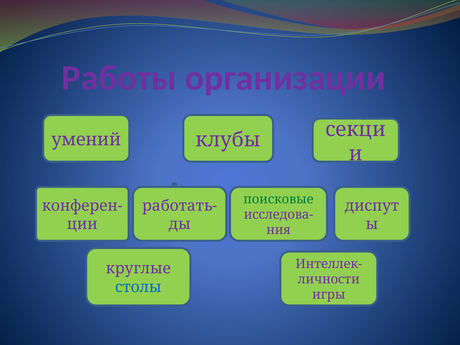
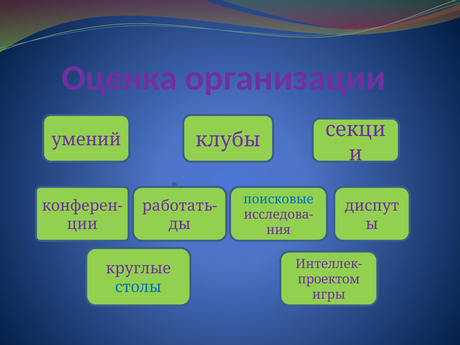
Работы: Работы -> Оценка
поисковые colour: green -> blue
личности: личности -> проектом
